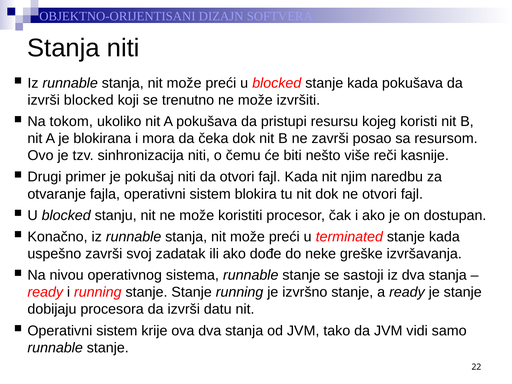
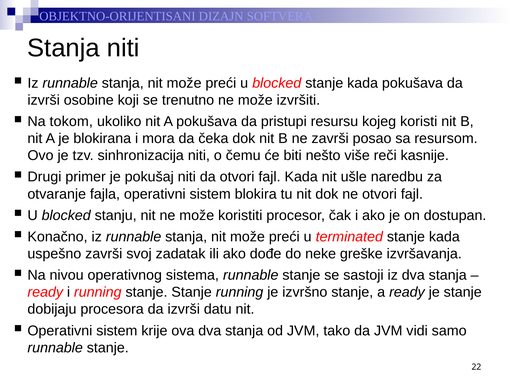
izvrši blocked: blocked -> osobine
njim: njim -> ušle
